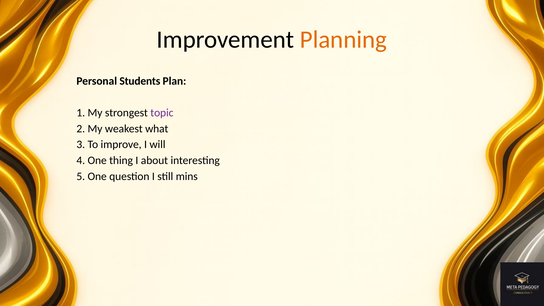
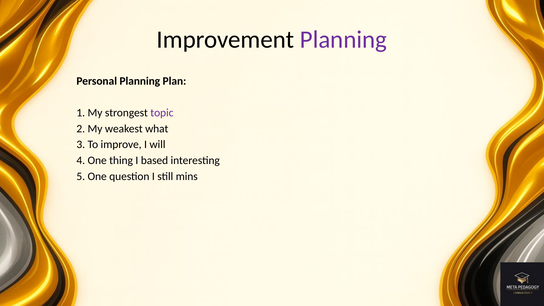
Planning at (343, 39) colour: orange -> purple
Personal Students: Students -> Planning
about: about -> based
